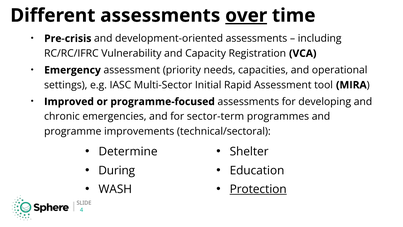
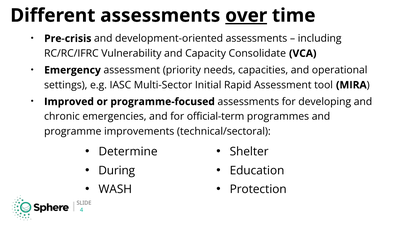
Registration: Registration -> Consolidate
sector-term: sector-term -> official-term
Protection underline: present -> none
